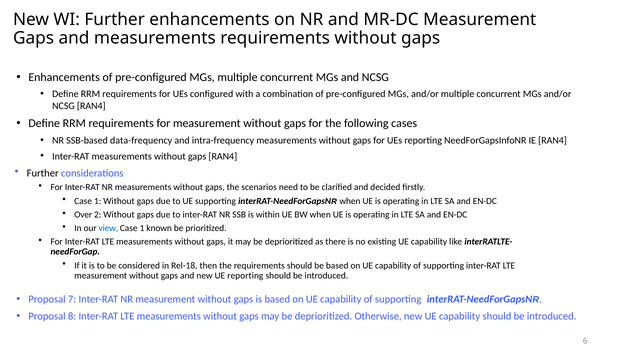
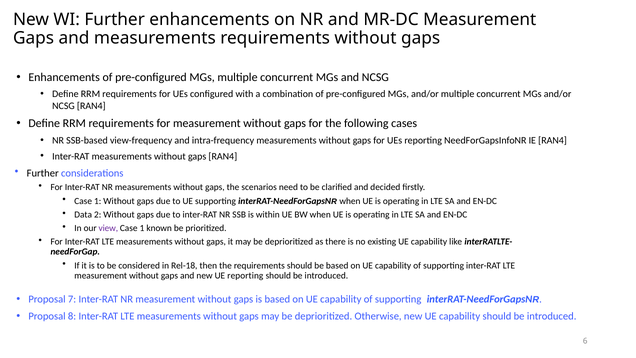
data-frequency: data-frequency -> view-frequency
Over: Over -> Data
view colour: blue -> purple
